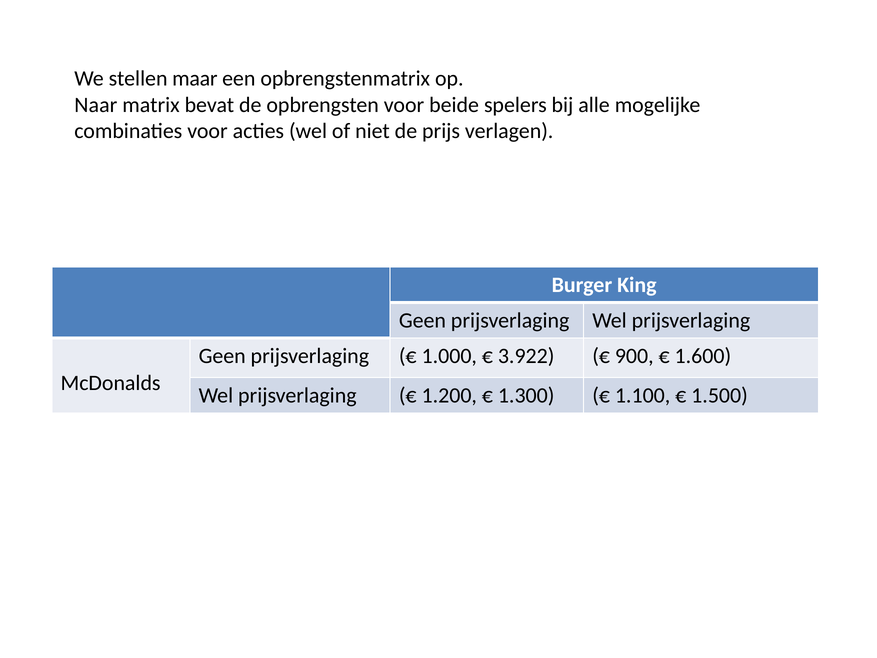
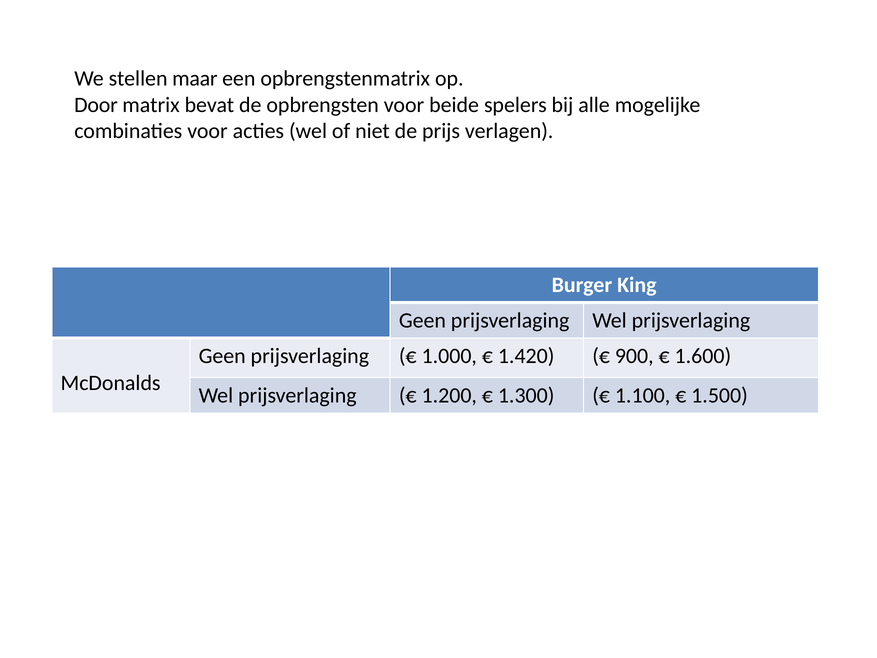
Naar: Naar -> Door
3.922: 3.922 -> 1.420
